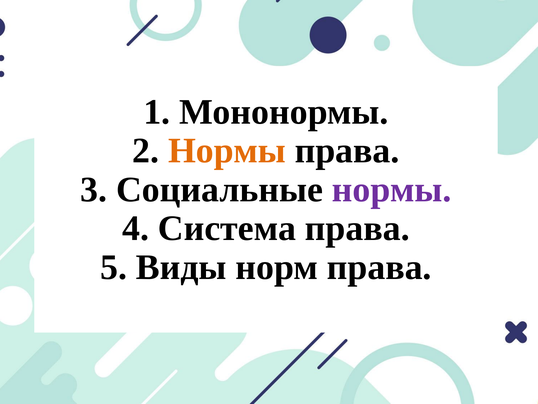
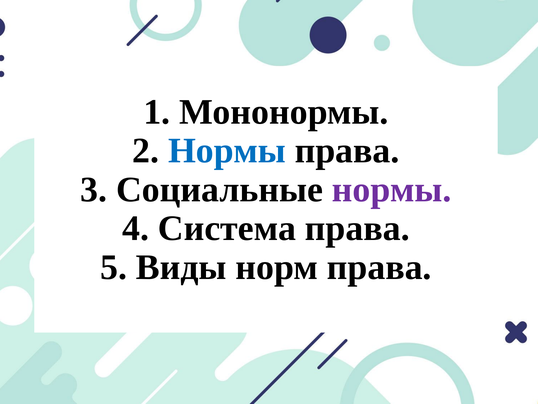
Нормы at (227, 151) colour: orange -> blue
